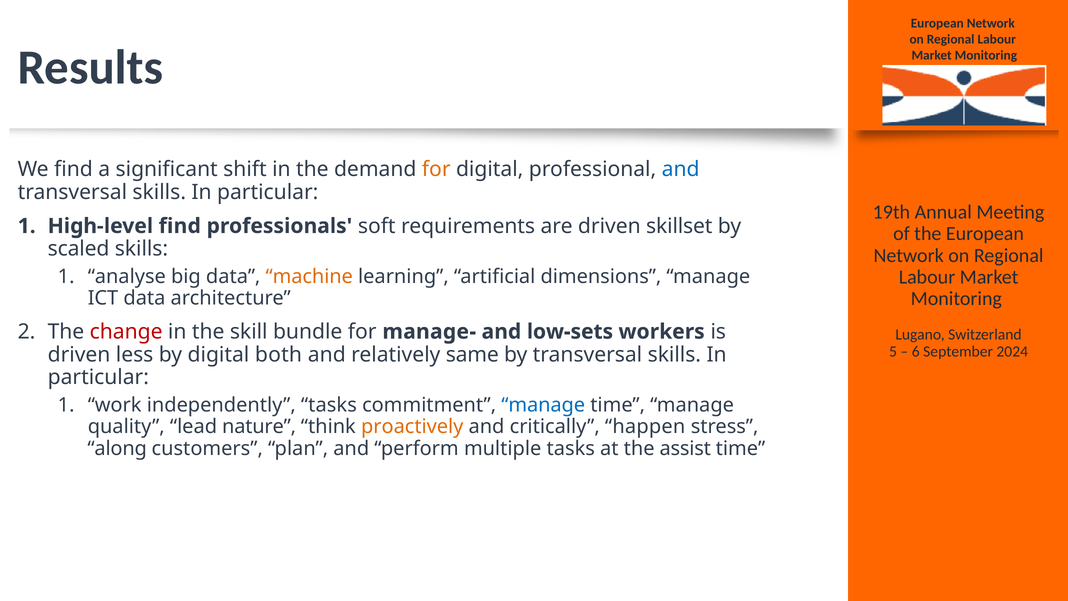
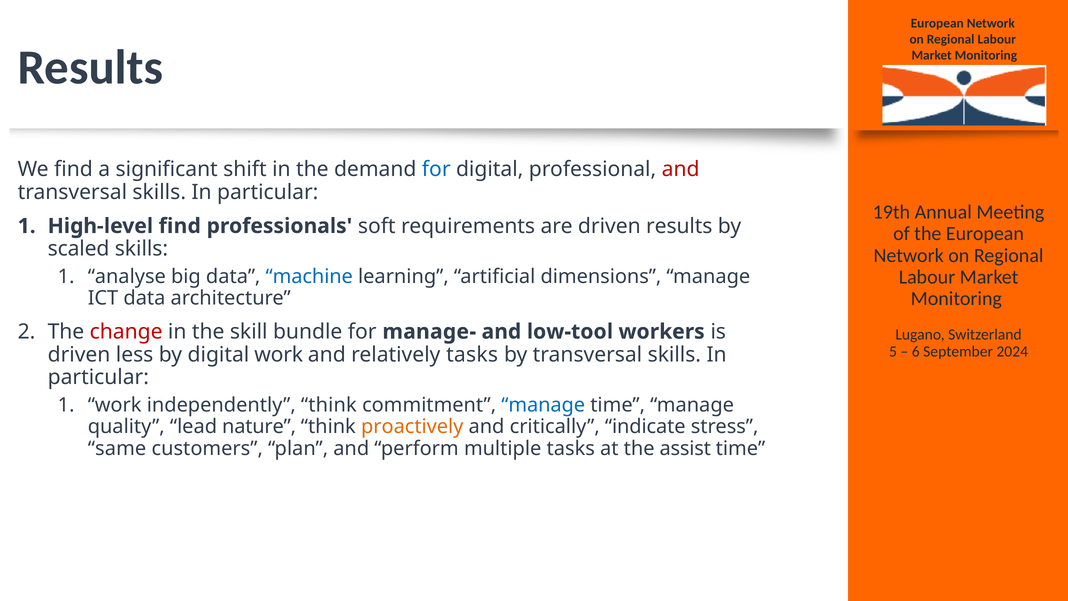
for at (436, 169) colour: orange -> blue
and at (681, 169) colour: blue -> red
driven skillset: skillset -> results
machine colour: orange -> blue
low-sets: low-sets -> low-tool
digital both: both -> work
relatively same: same -> tasks
independently tasks: tasks -> think
happen: happen -> indicate
along: along -> same
